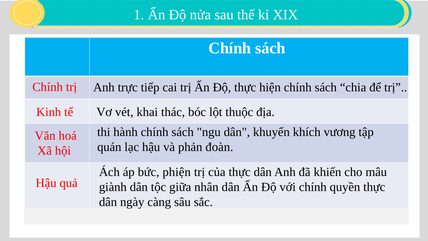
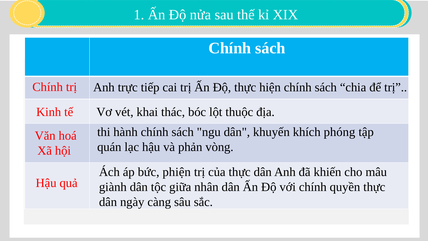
vương: vương -> phóng
đoàn: đoàn -> vòng
